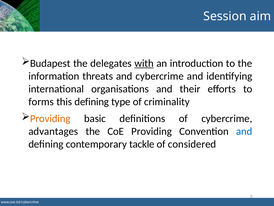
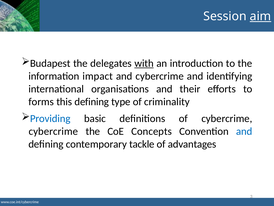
aim underline: none -> present
threats: threats -> impact
Providing at (50, 118) colour: orange -> blue
advantages at (53, 131): advantages -> cybercrime
CoE Providing: Providing -> Concepts
considered: considered -> advantages
